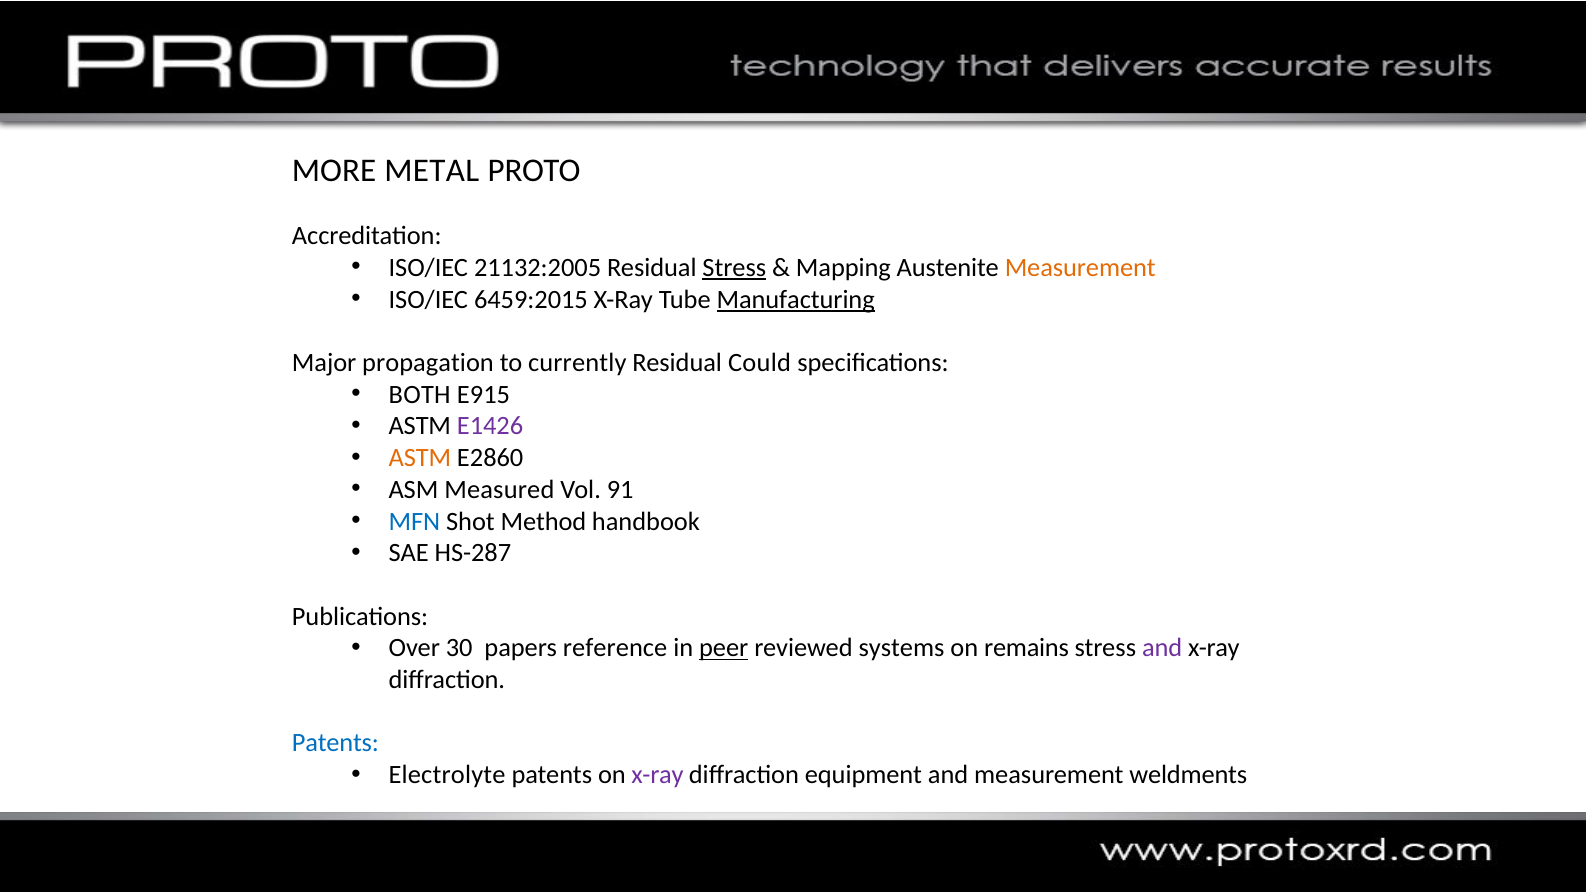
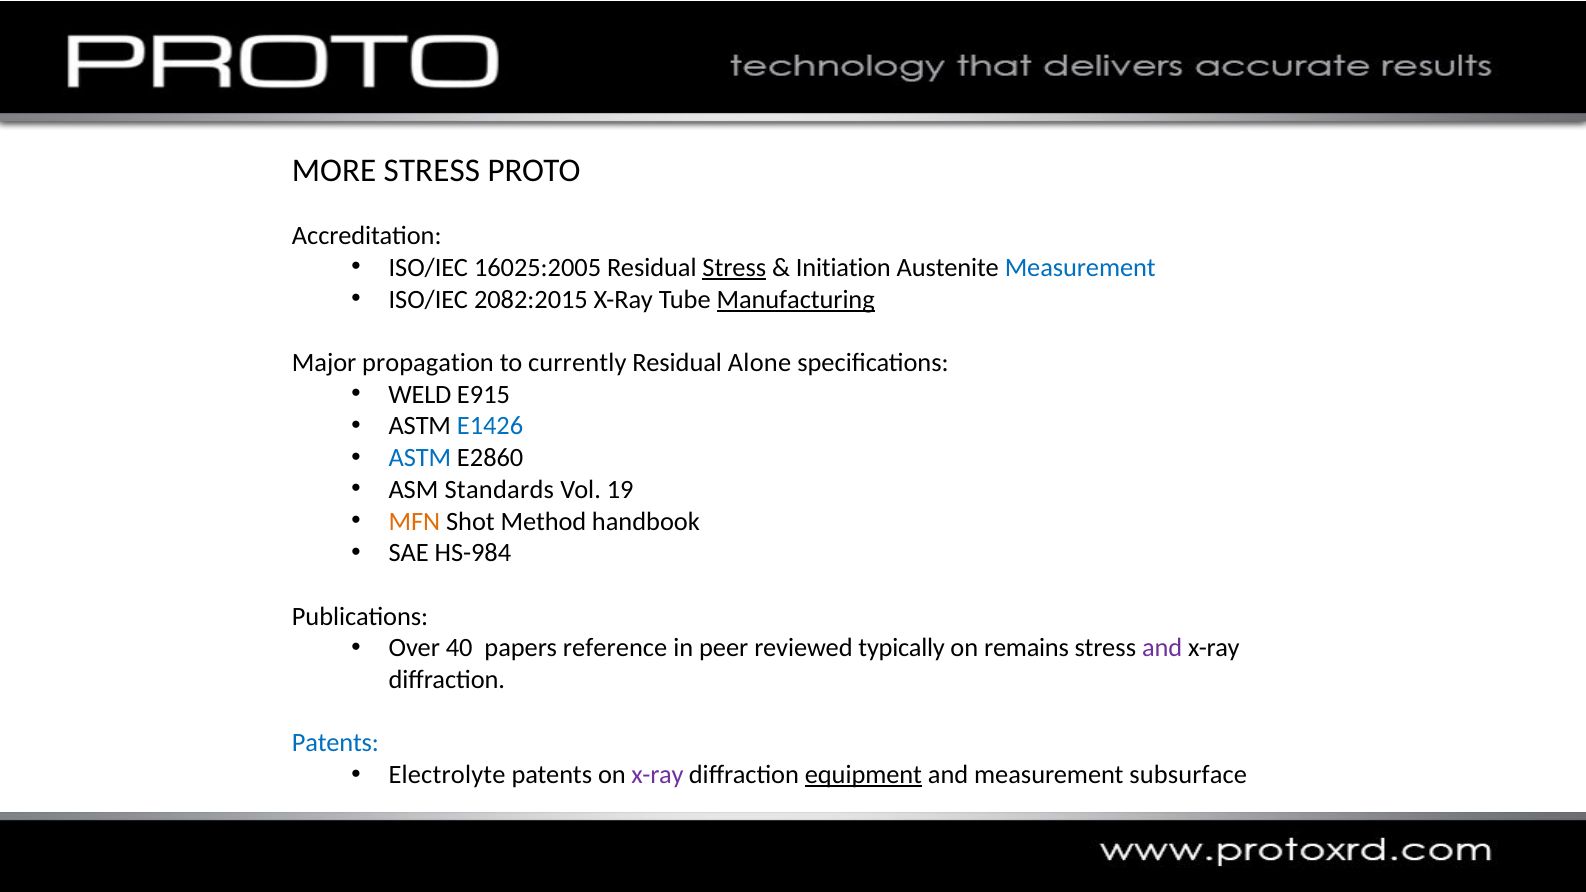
MORE METAL: METAL -> STRESS
21132:2005: 21132:2005 -> 16025:2005
Mapping: Mapping -> Initiation
Measurement at (1080, 268) colour: orange -> blue
6459:2015: 6459:2015 -> 2082:2015
Could: Could -> Alone
BOTH: BOTH -> WELD
E1426 colour: purple -> blue
ASTM at (420, 458) colour: orange -> blue
Measured: Measured -> Standards
91: 91 -> 19
MFN colour: blue -> orange
HS-287: HS-287 -> HS-984
30: 30 -> 40
peer underline: present -> none
systems: systems -> typically
equipment underline: none -> present
weldments: weldments -> subsurface
